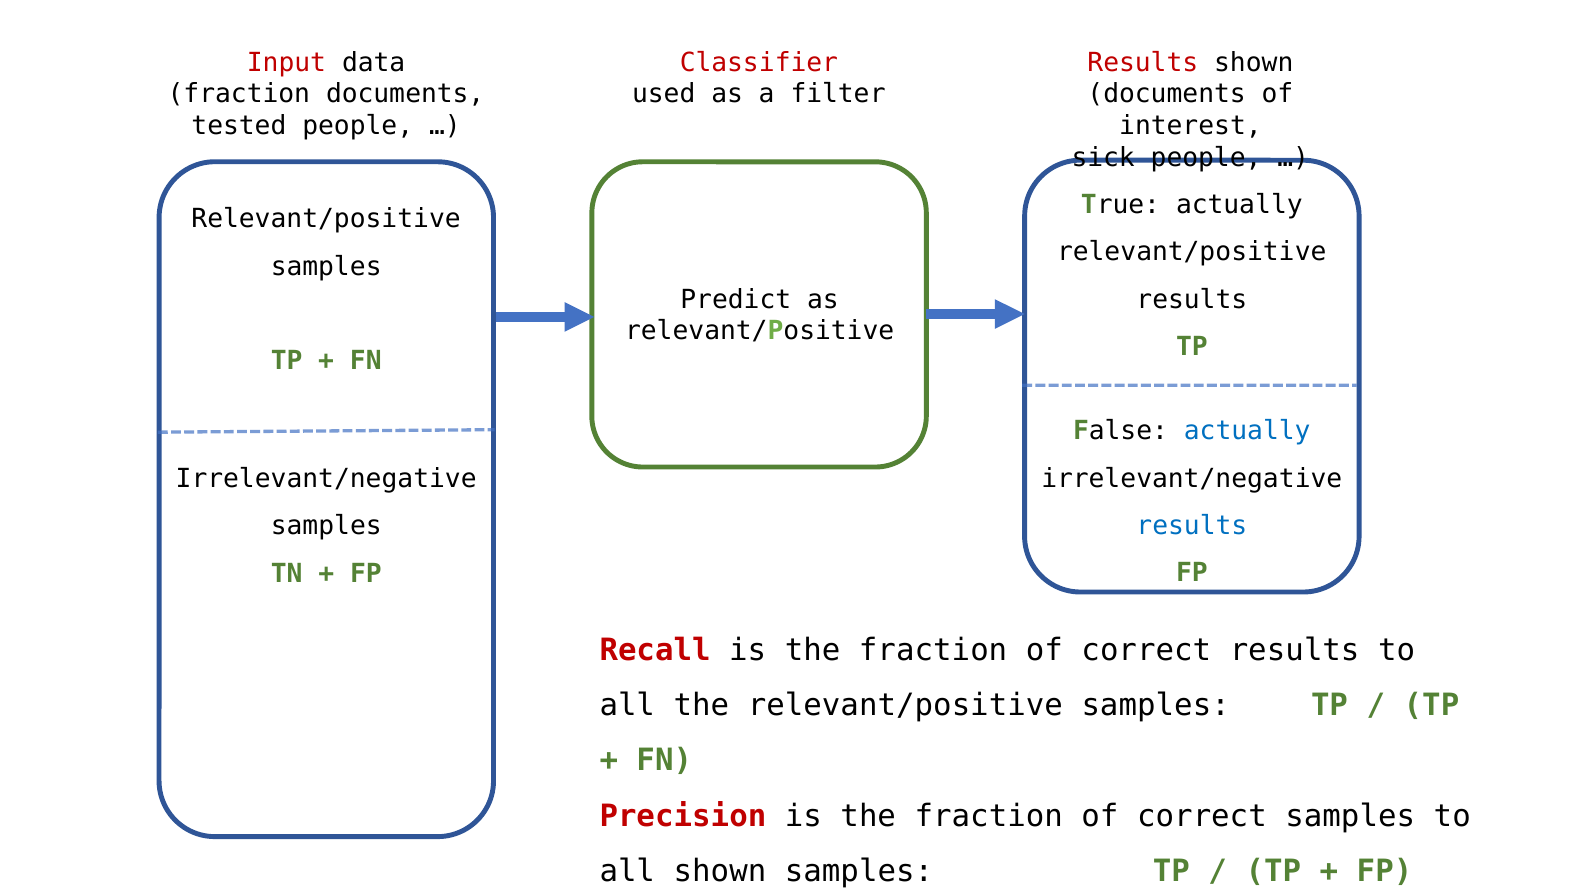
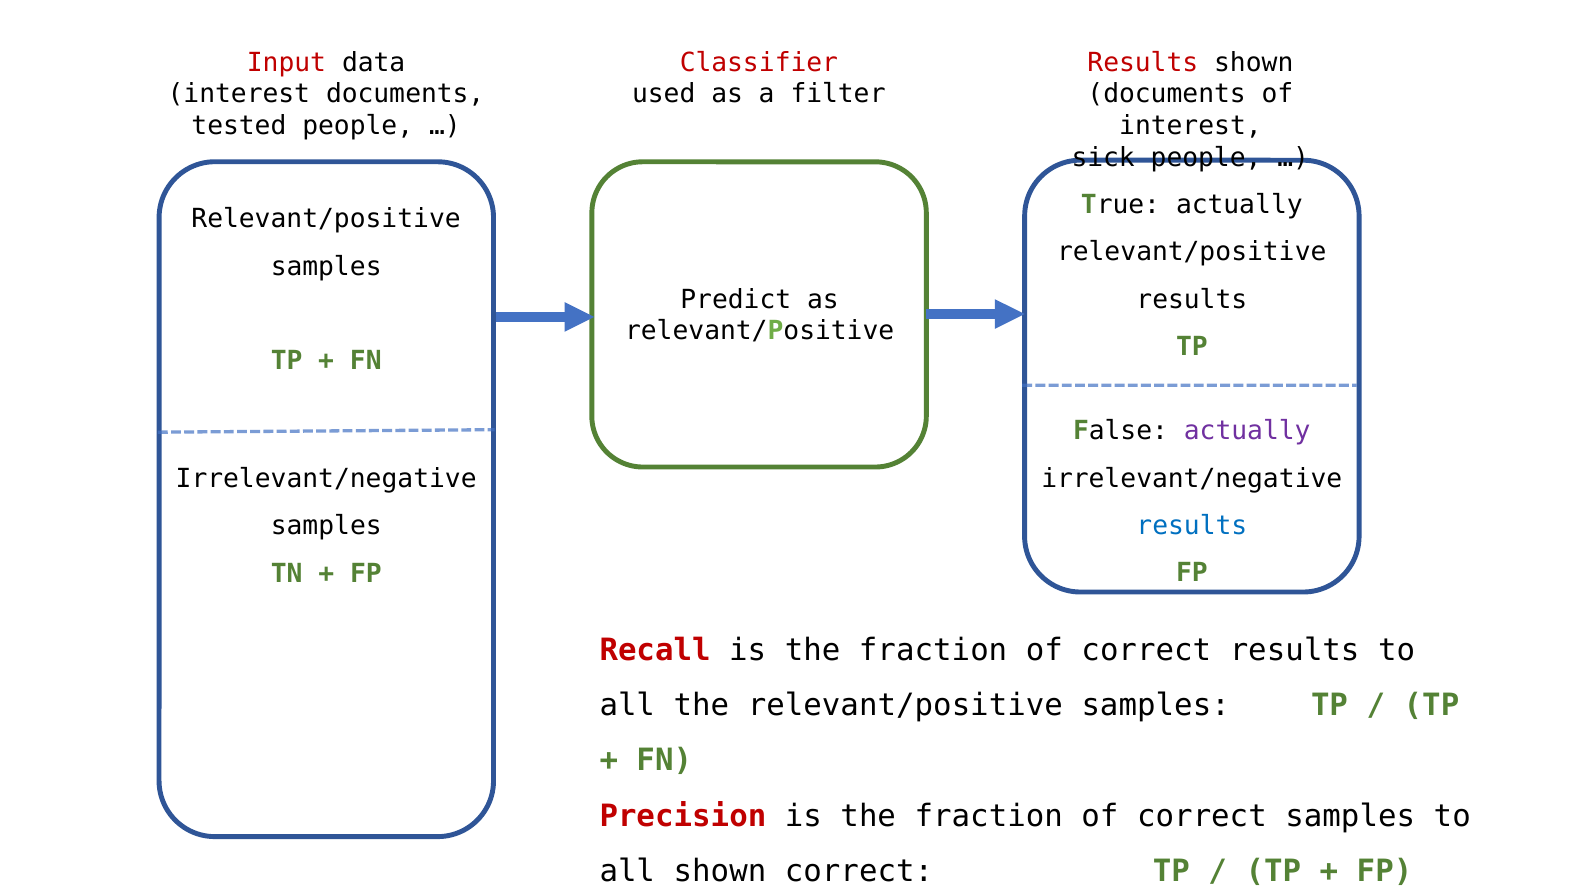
fraction at (239, 94): fraction -> interest
actually at (1247, 431) colour: blue -> purple
shown samples: samples -> correct
